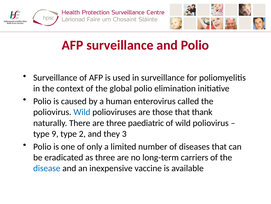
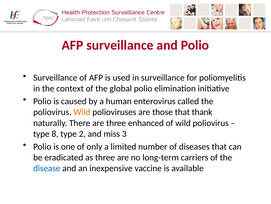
Wild at (82, 112) colour: blue -> orange
paediatric: paediatric -> enhanced
9: 9 -> 8
they: they -> miss
